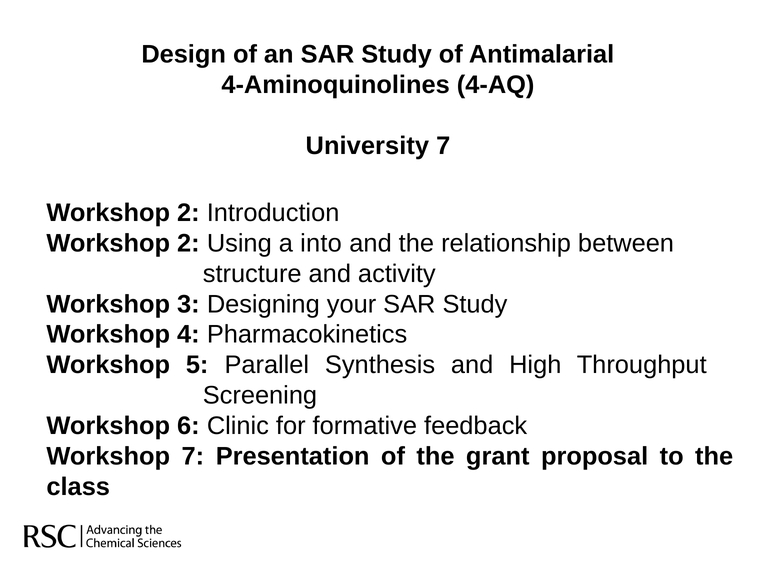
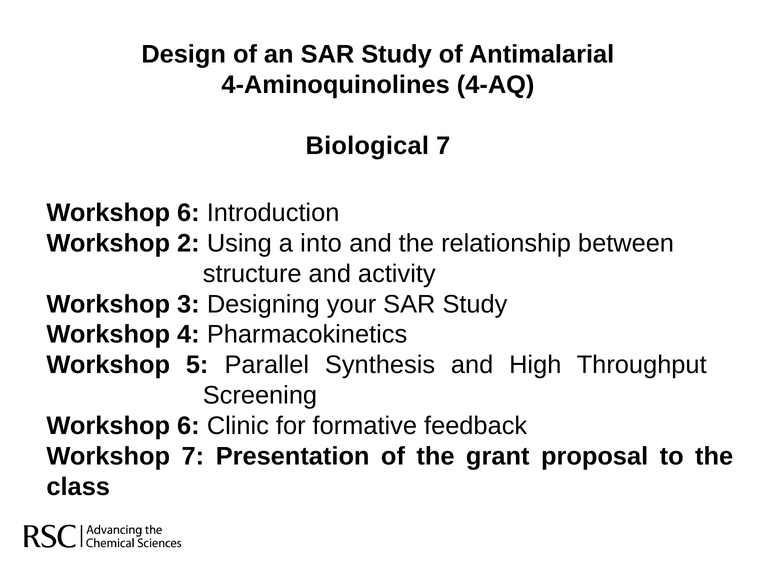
University: University -> Biological
2 at (188, 213): 2 -> 6
